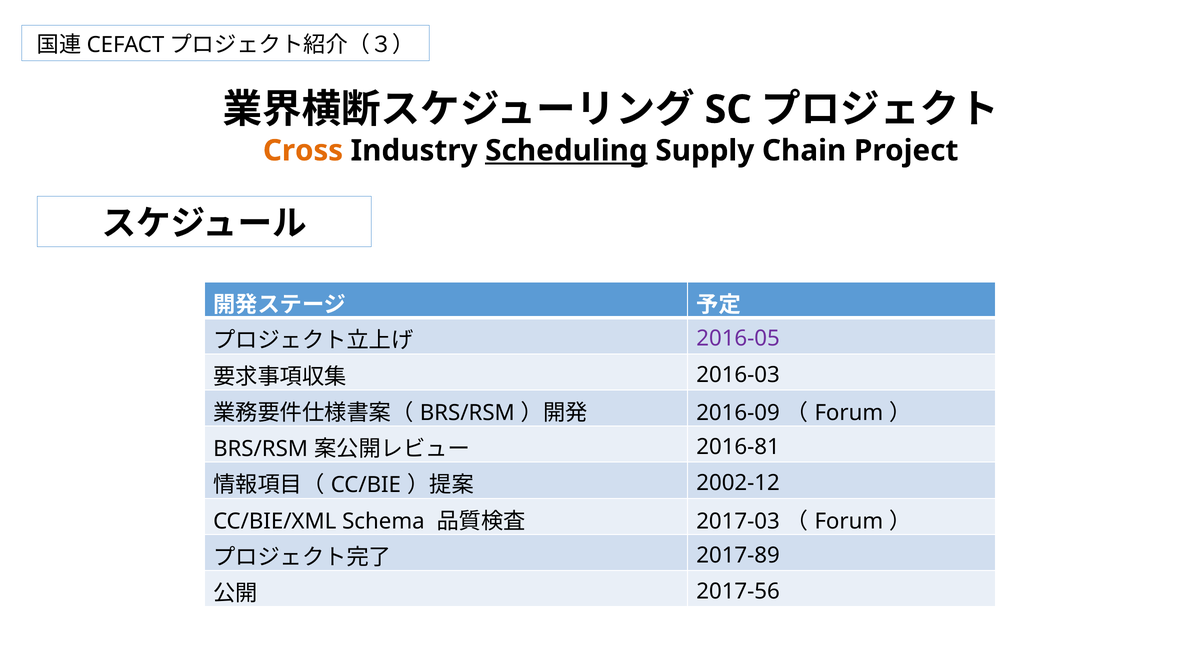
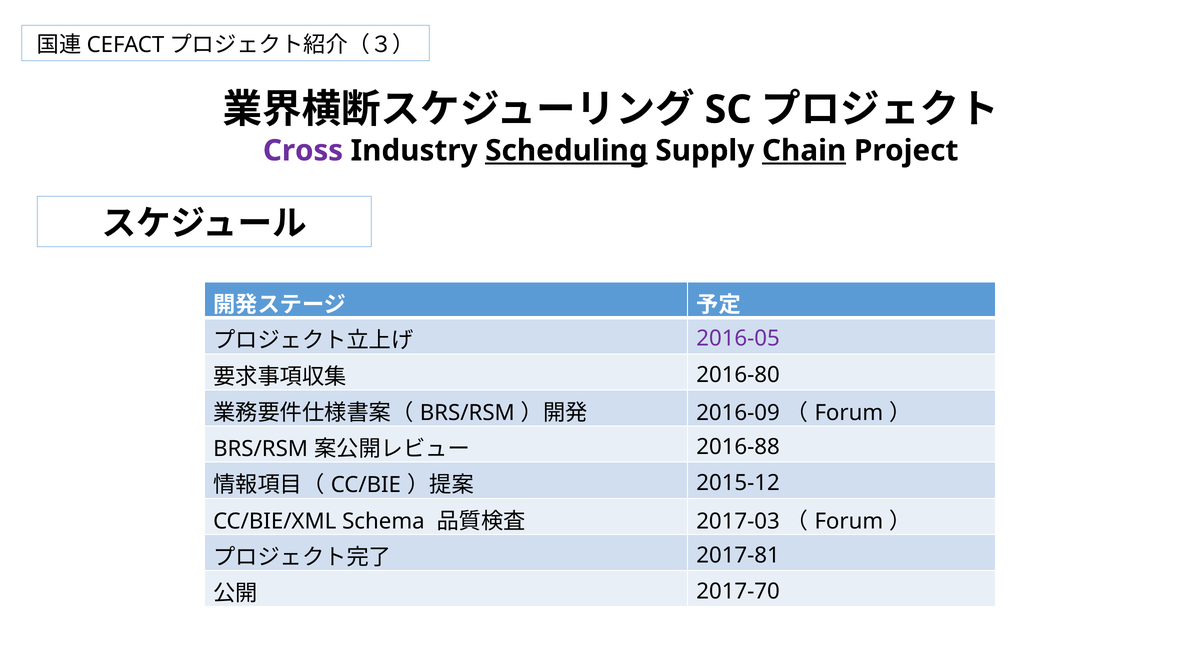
Cross colour: orange -> purple
Chain underline: none -> present
2016-03: 2016-03 -> 2016-80
2016-81: 2016-81 -> 2016-88
2002-12: 2002-12 -> 2015-12
2017-89: 2017-89 -> 2017-81
2017-56: 2017-56 -> 2017-70
